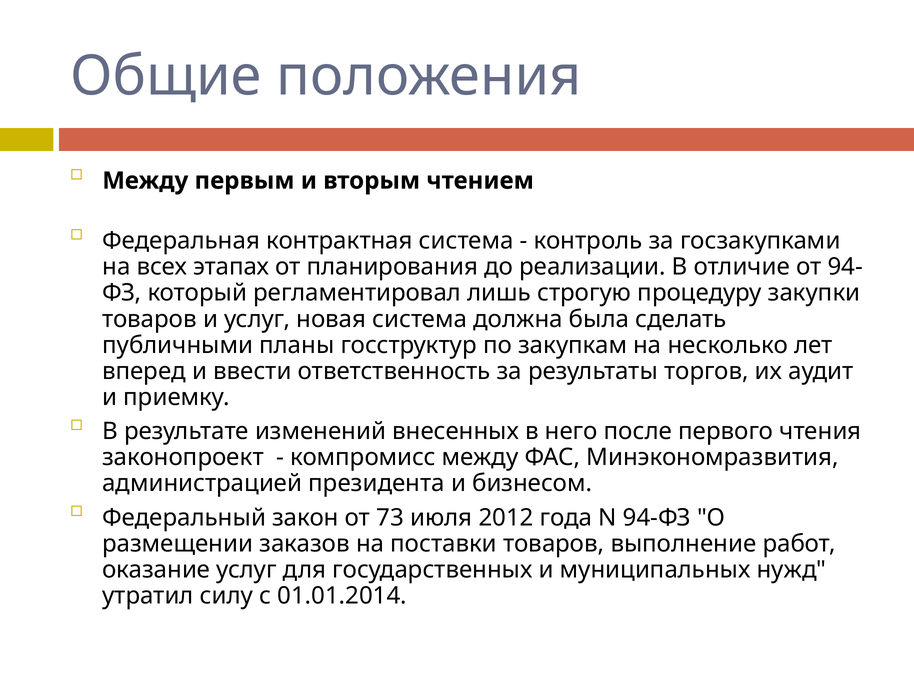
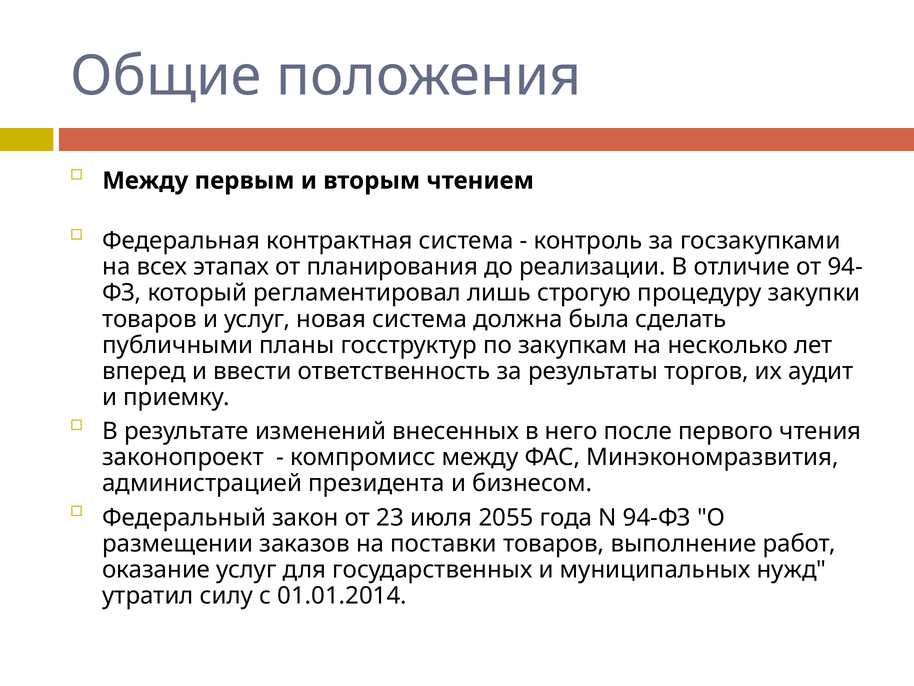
73: 73 -> 23
2012: 2012 -> 2055
